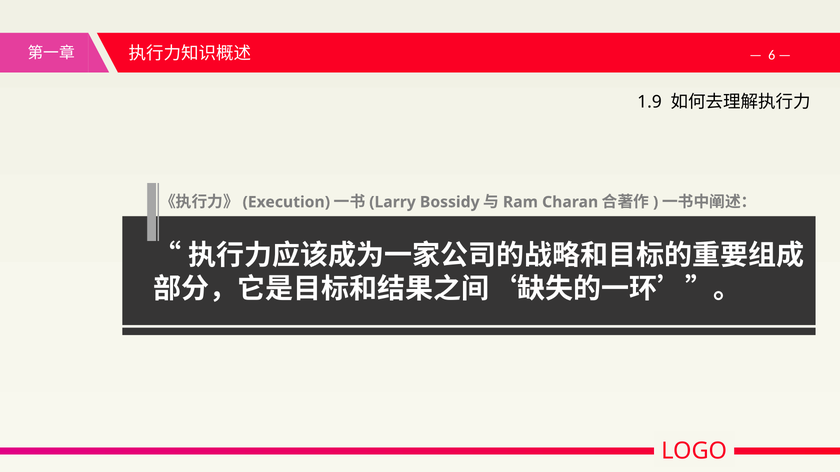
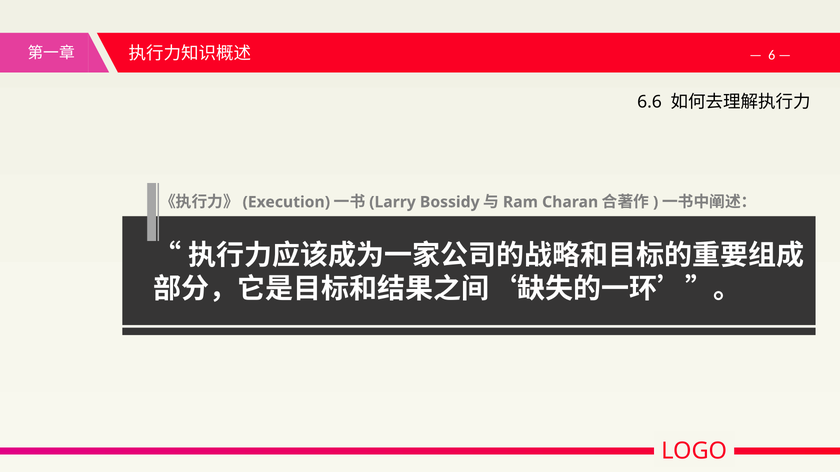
1.9: 1.9 -> 6.6
